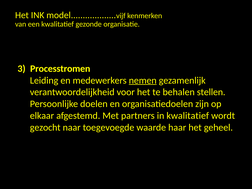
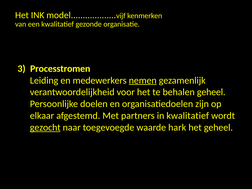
behalen stellen: stellen -> geheel
gezocht underline: none -> present
haar: haar -> hark
